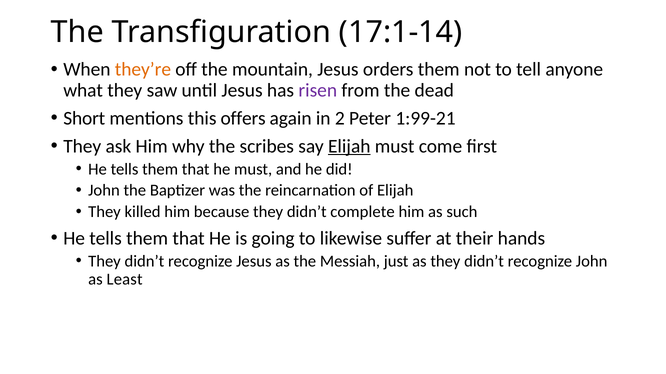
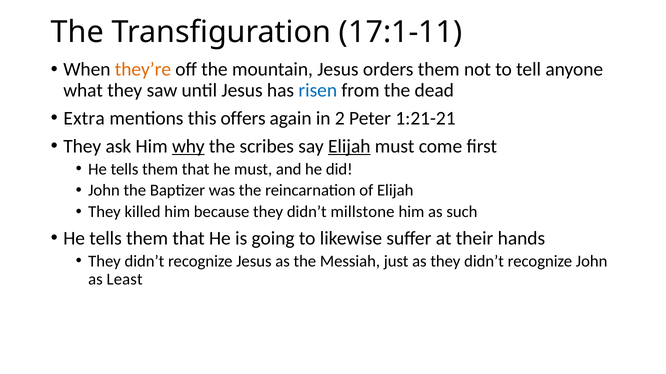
17:1-14: 17:1-14 -> 17:1-11
risen colour: purple -> blue
Short: Short -> Extra
1:99-21: 1:99-21 -> 1:21-21
why underline: none -> present
complete: complete -> millstone
